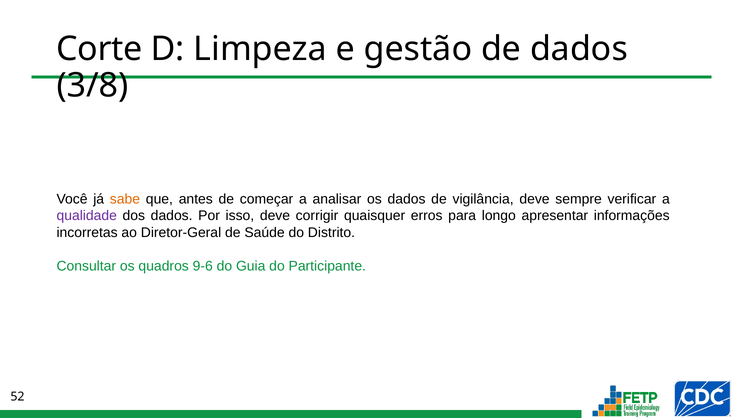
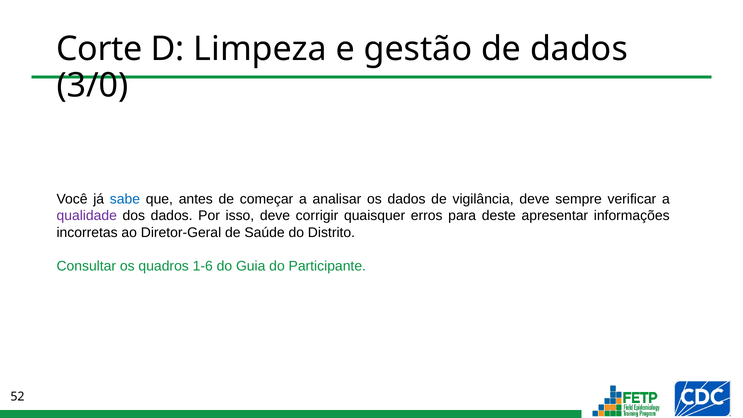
3/8: 3/8 -> 3/0
sabe colour: orange -> blue
longo: longo -> deste
9-6: 9-6 -> 1-6
